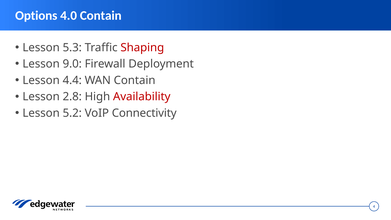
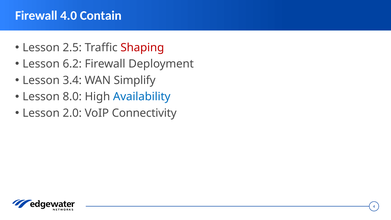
Options at (36, 16): Options -> Firewall
5.3: 5.3 -> 2.5
9.0: 9.0 -> 6.2
4.4: 4.4 -> 3.4
WAN Contain: Contain -> Simplify
2.8: 2.8 -> 8.0
Availability colour: red -> blue
5.2: 5.2 -> 2.0
